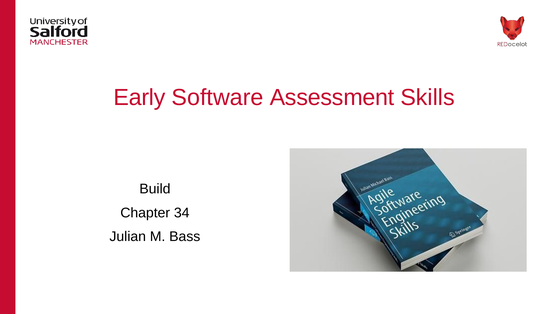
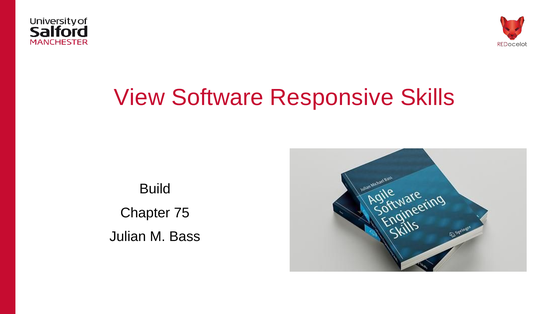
Early: Early -> View
Assessment: Assessment -> Responsive
34: 34 -> 75
